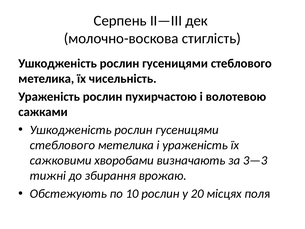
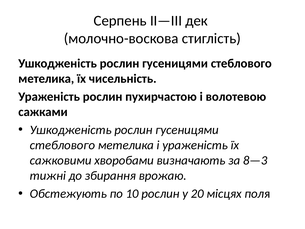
3—3: 3—3 -> 8—3
